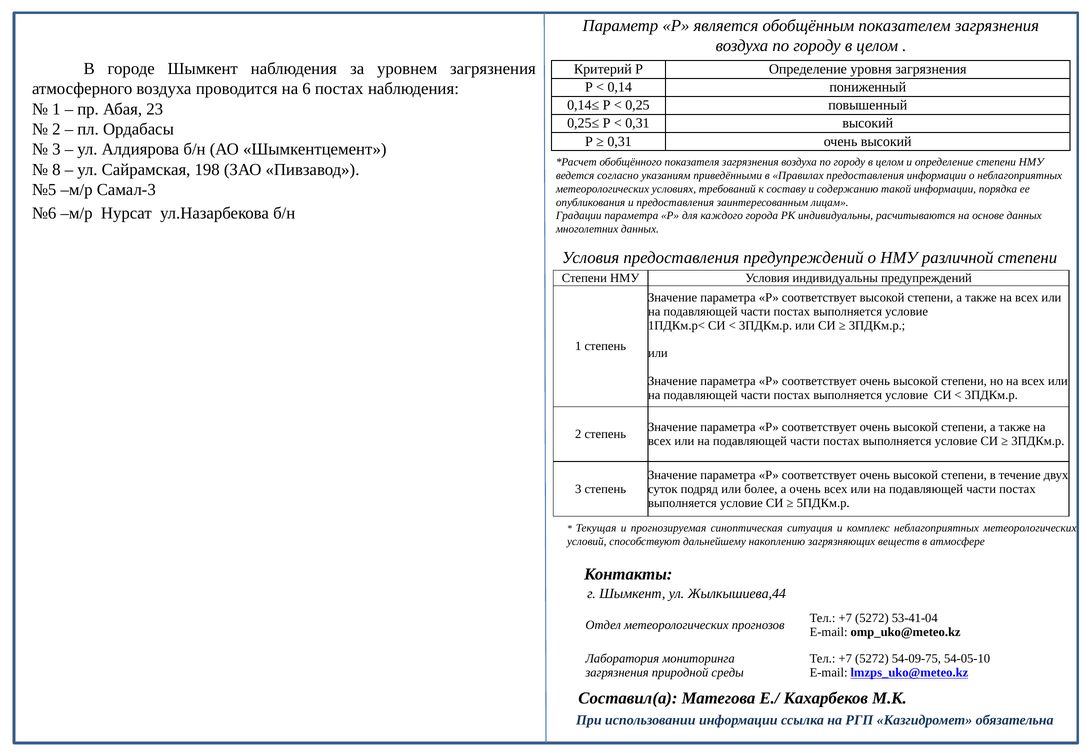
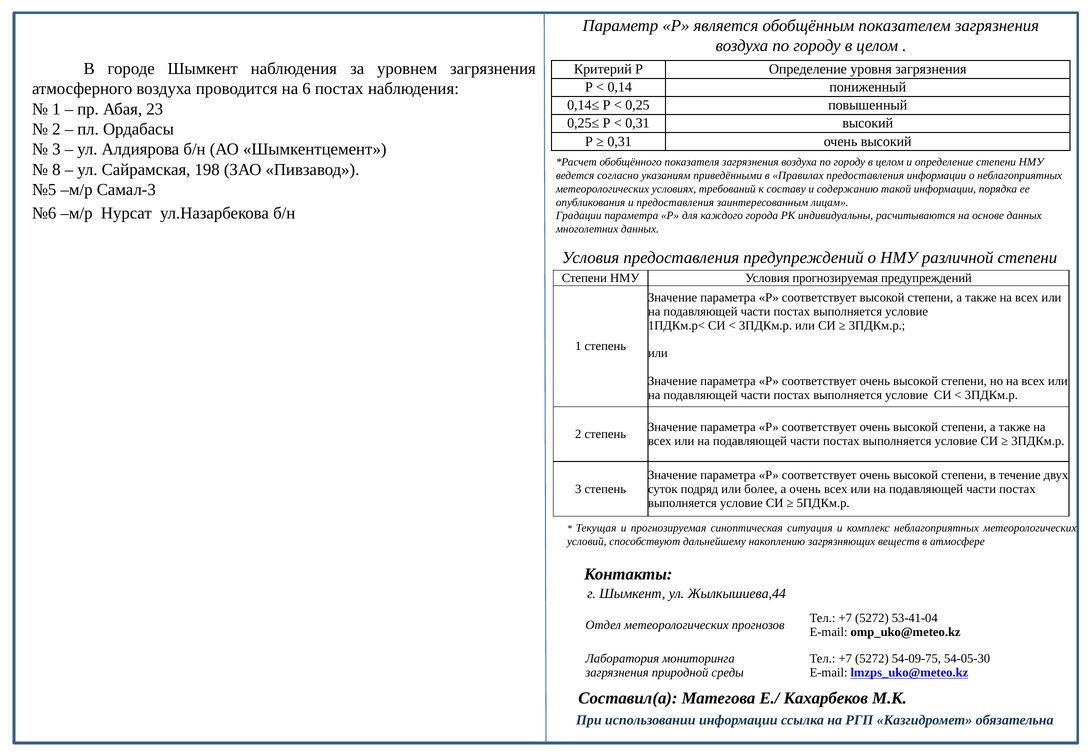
Условия индивидуальны: индивидуальны -> прогнозируемая
54-05-10: 54-05-10 -> 54-05-30
